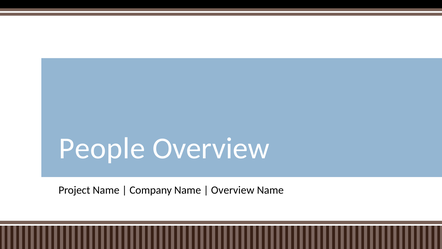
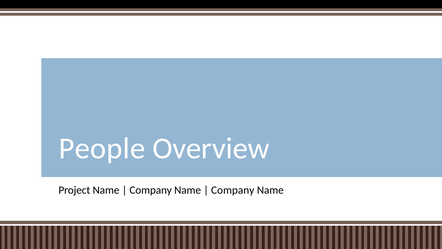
Overview at (233, 190): Overview -> Company
